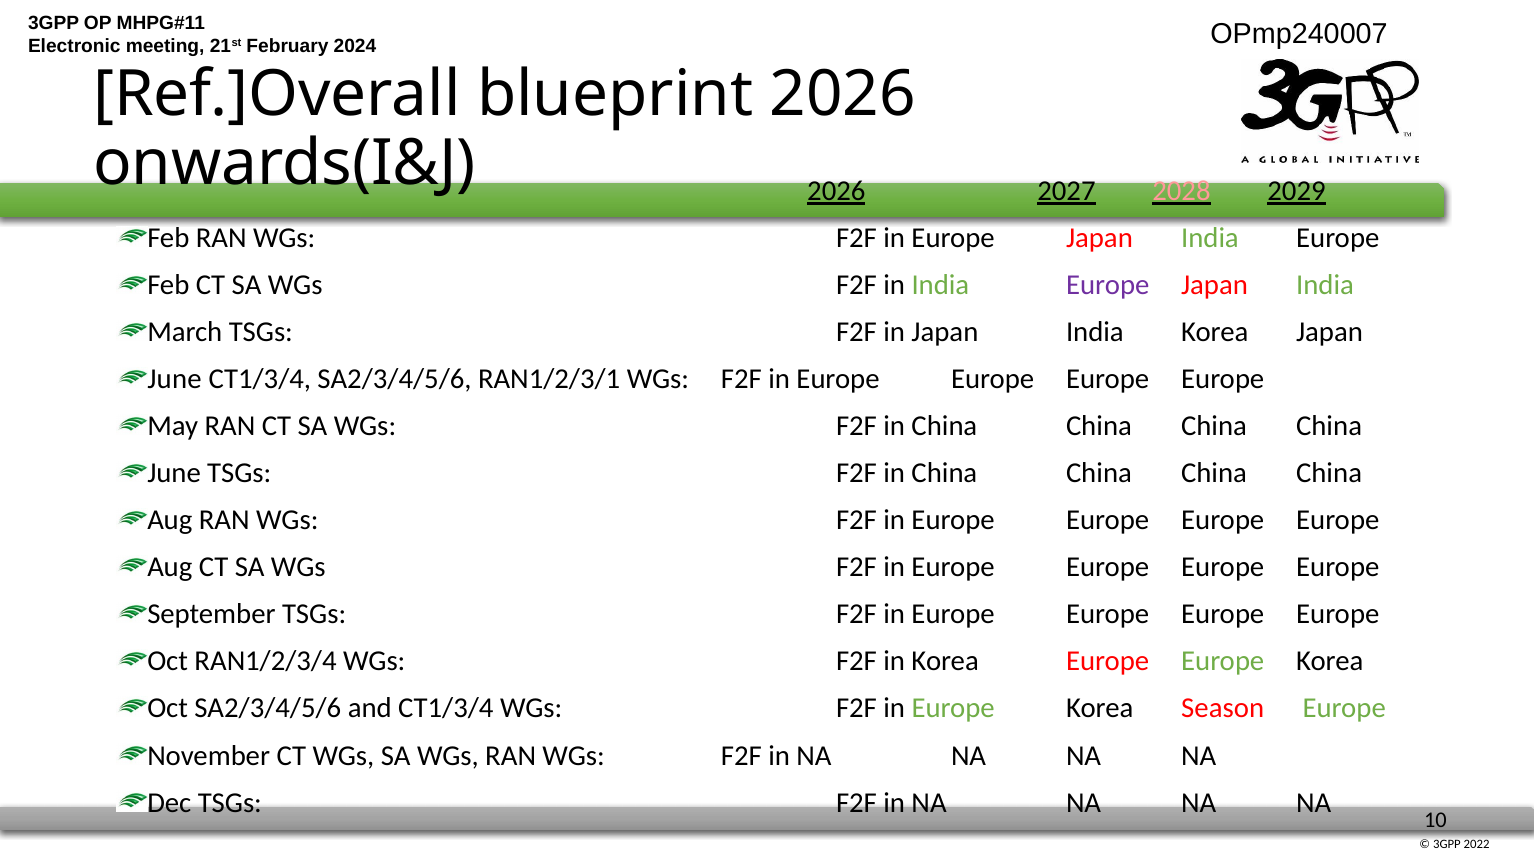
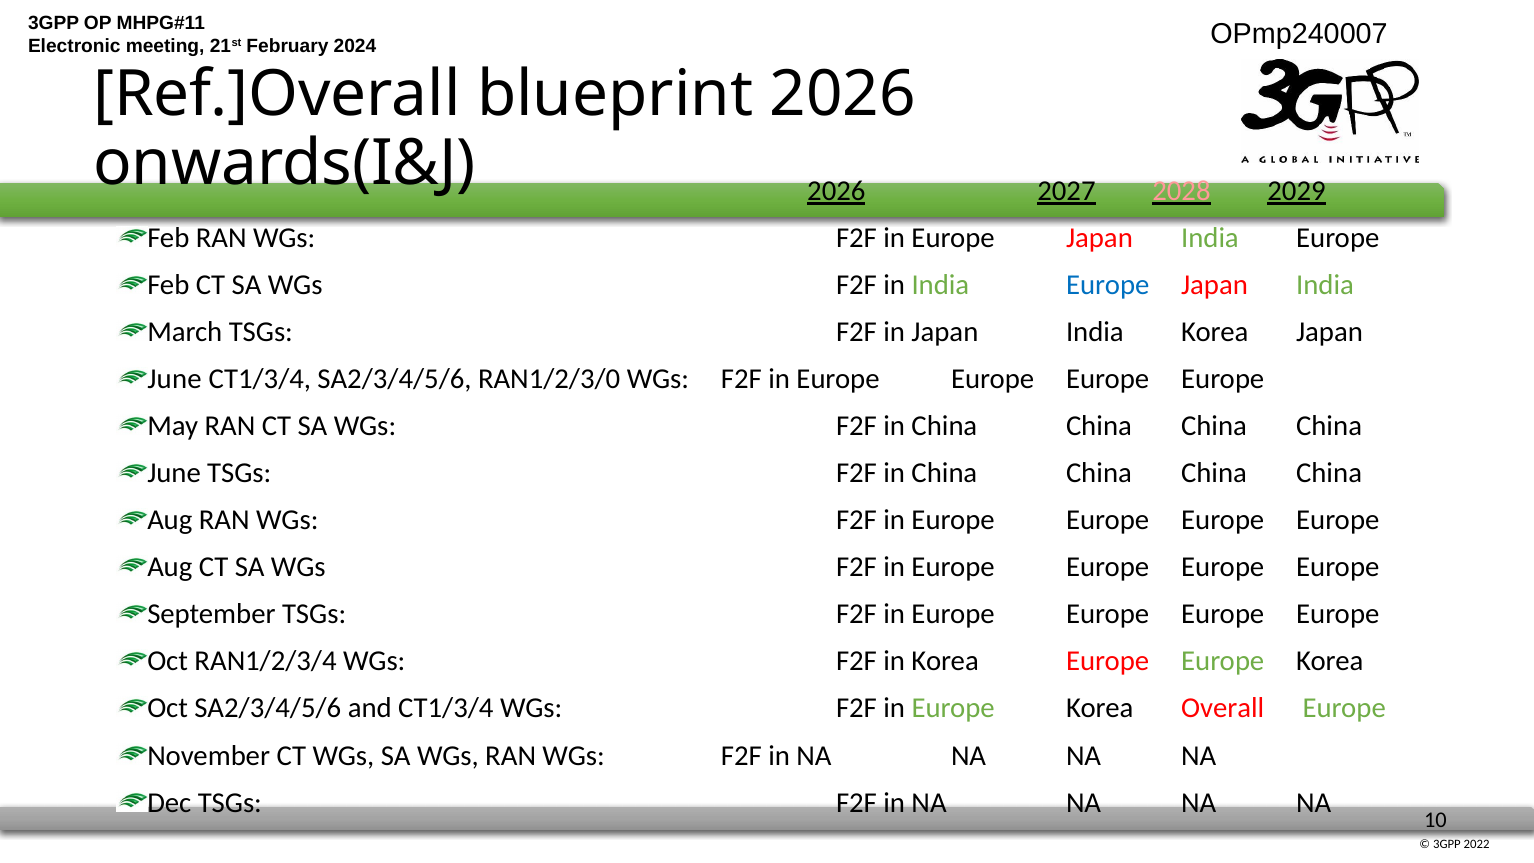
Europe at (1108, 285) colour: purple -> blue
RAN1/2/3/1: RAN1/2/3/1 -> RAN1/2/3/0
Season: Season -> Overall
